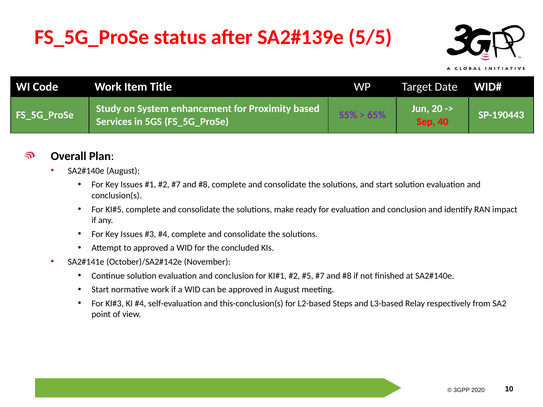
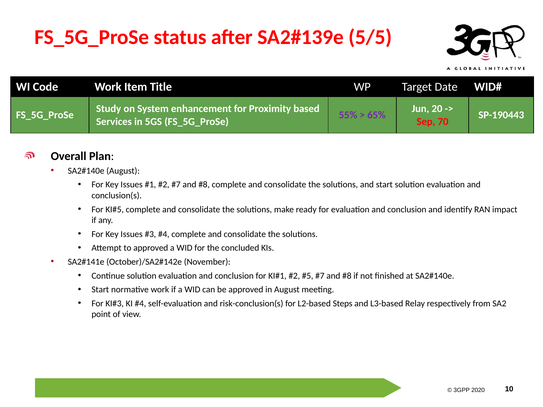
40: 40 -> 70
this-conclusion(s: this-conclusion(s -> risk-conclusion(s
